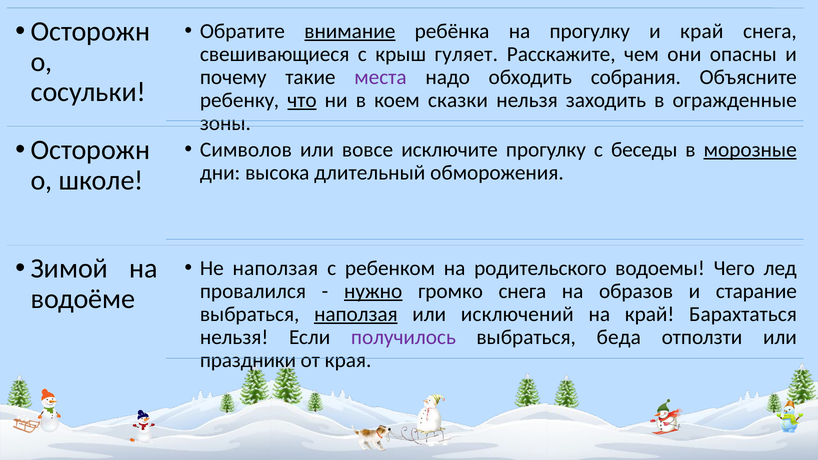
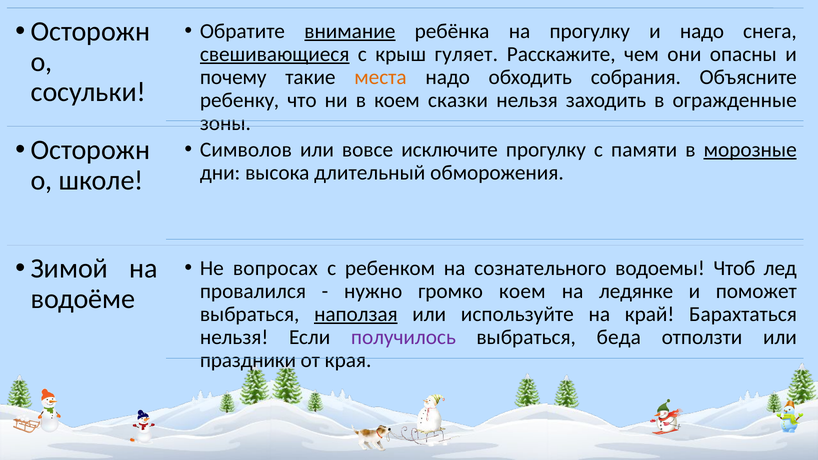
и край: край -> надо
свешивающиеся underline: none -> present
места colour: purple -> orange
что underline: present -> none
беседы: беседы -> памяти
Не наползая: наползая -> вопросах
родительского: родительского -> сознательного
Чего: Чего -> Чтоб
нужно underline: present -> none
громко снега: снега -> коем
образов: образов -> ледянке
старание: старание -> поможет
исключений: исключений -> используйте
